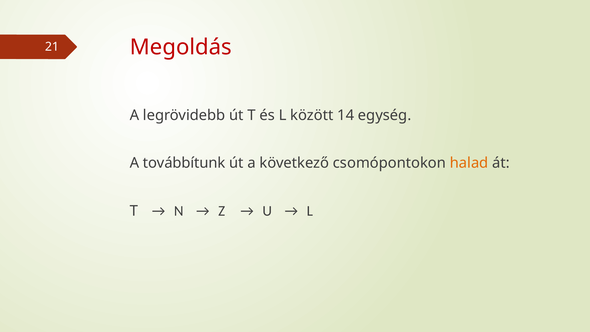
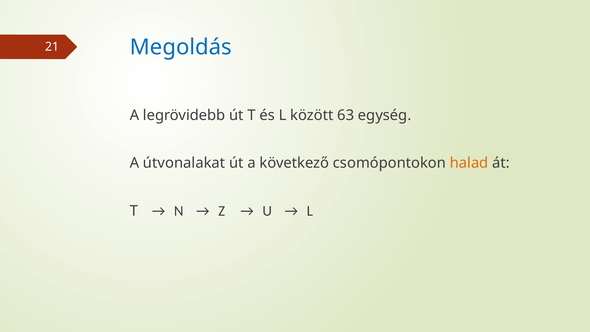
Megoldás colour: red -> blue
14: 14 -> 63
továbbítunk: továbbítunk -> útvonalakat
